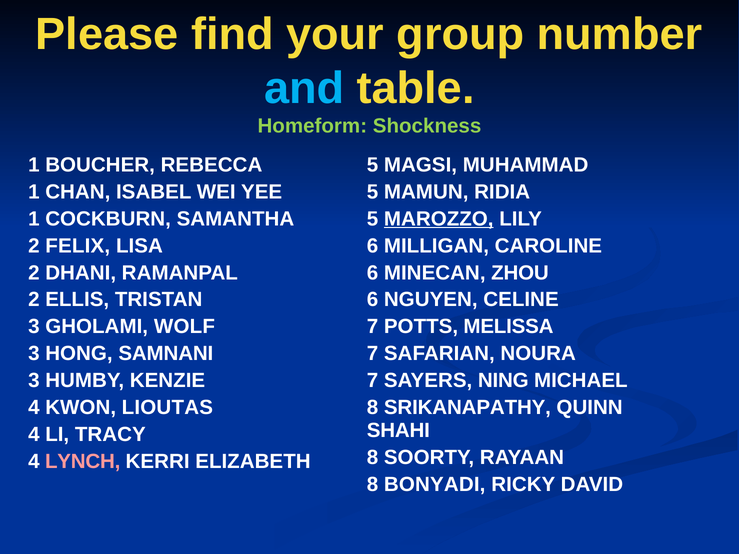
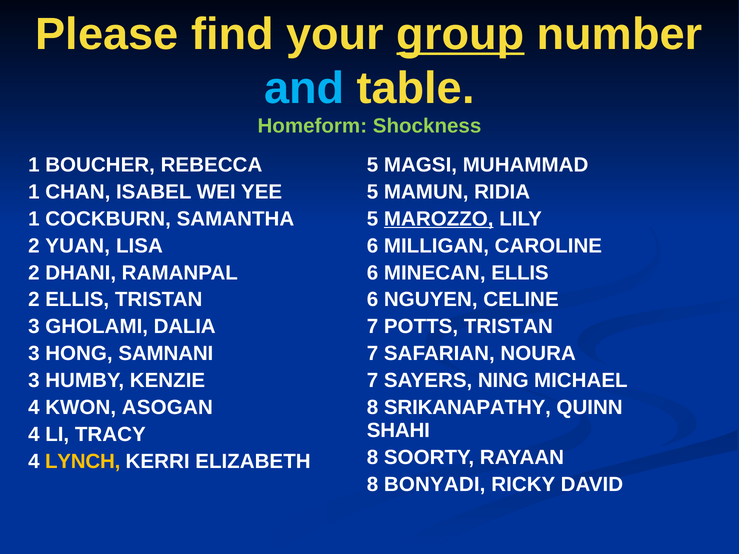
group underline: none -> present
FELIX: FELIX -> YUAN
MINECAN ZHOU: ZHOU -> ELLIS
WOLF: WOLF -> DALIA
POTTS MELISSA: MELISSA -> TRISTAN
LIOUTAS: LIOUTAS -> ASOGAN
LYNCH colour: pink -> yellow
